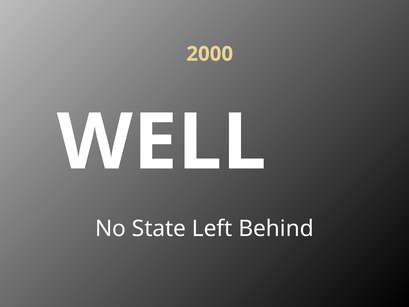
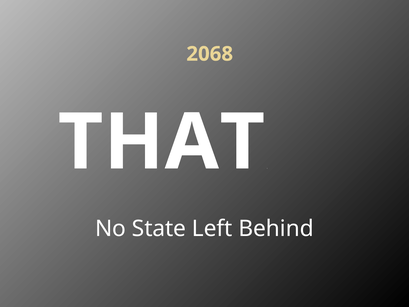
2000: 2000 -> 2068
WELL: WELL -> THAT
